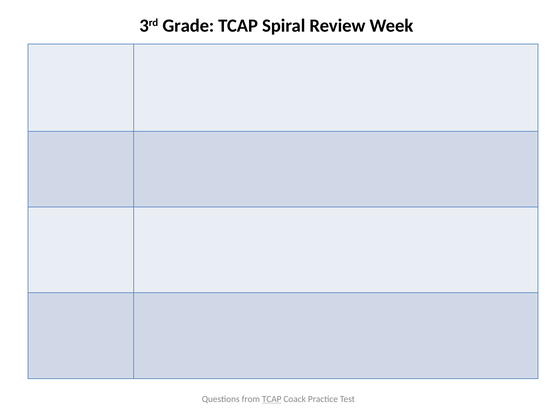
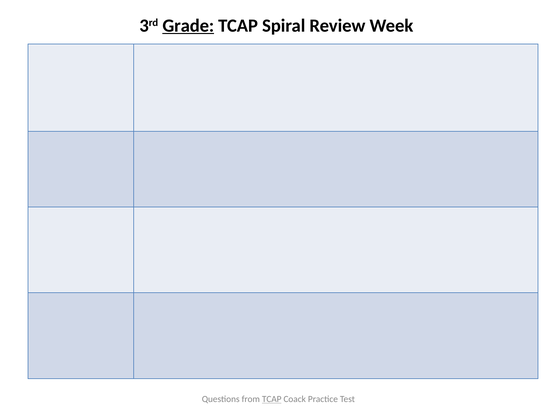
Grade underline: none -> present
